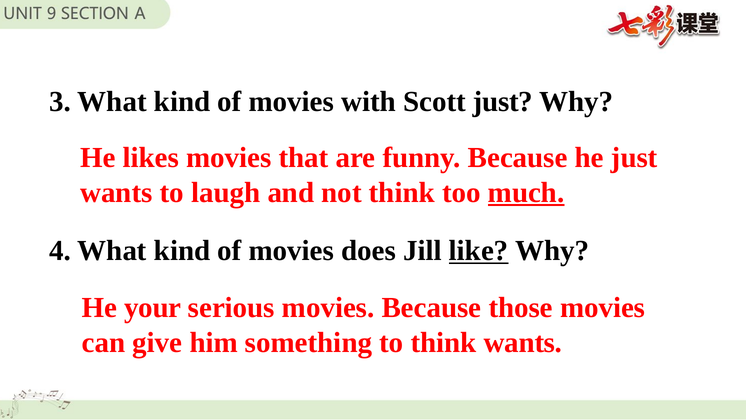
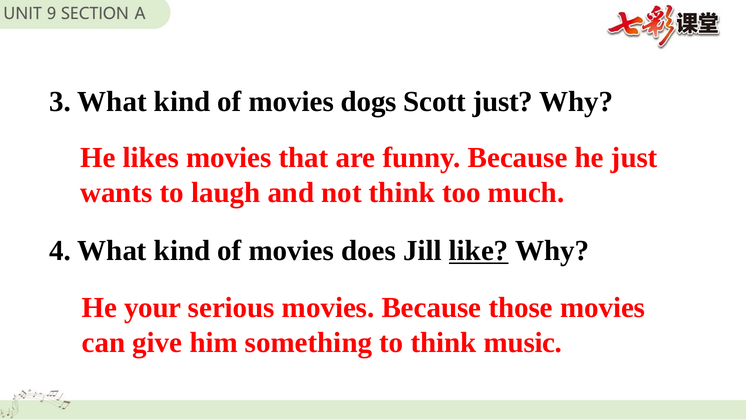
with: with -> dogs
much underline: present -> none
think wants: wants -> music
